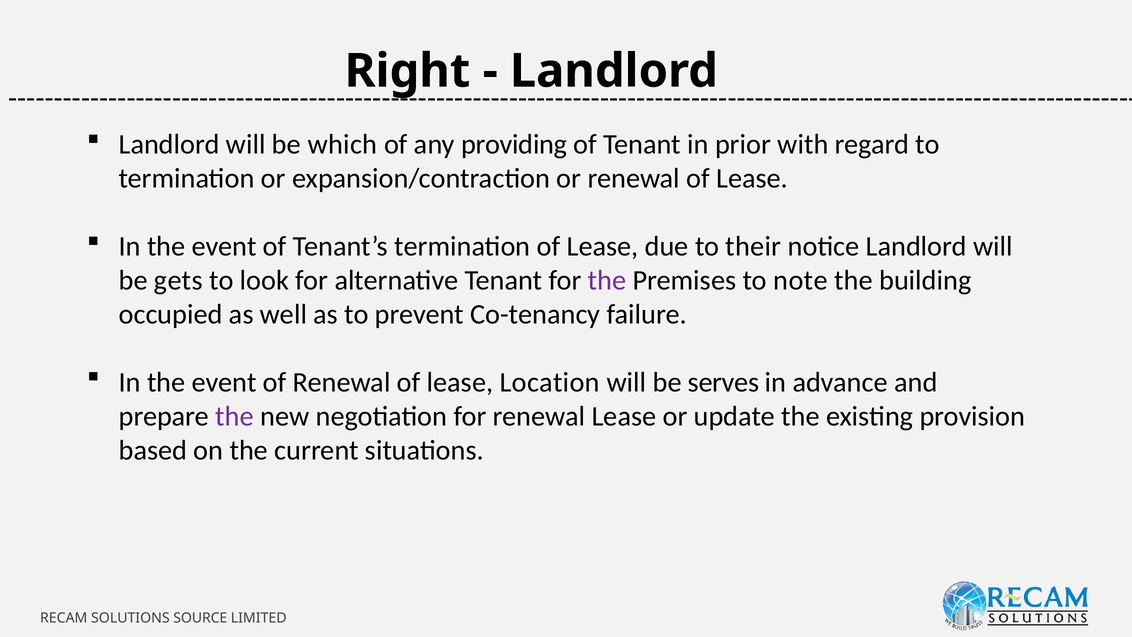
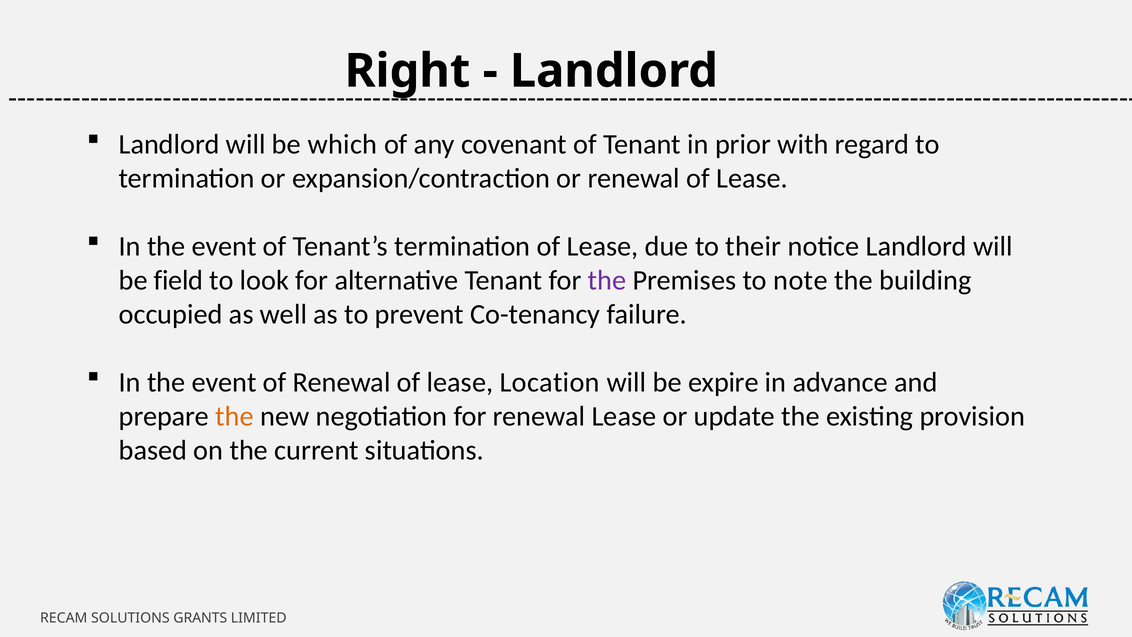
providing: providing -> covenant
gets: gets -> field
serves: serves -> expire
the at (235, 416) colour: purple -> orange
SOURCE: SOURCE -> GRANTS
